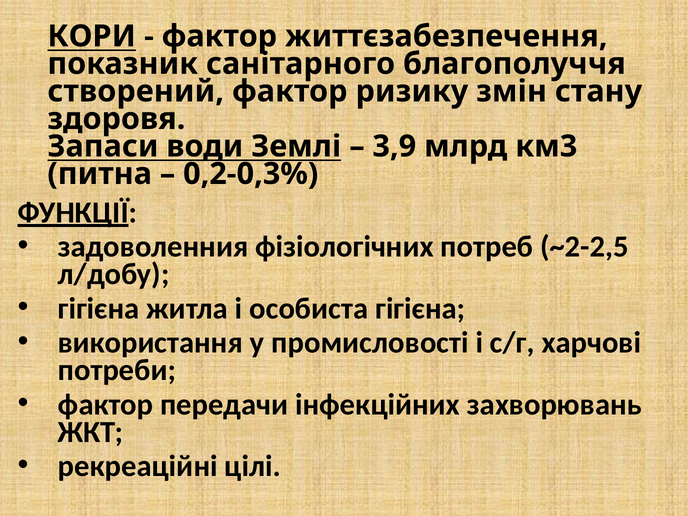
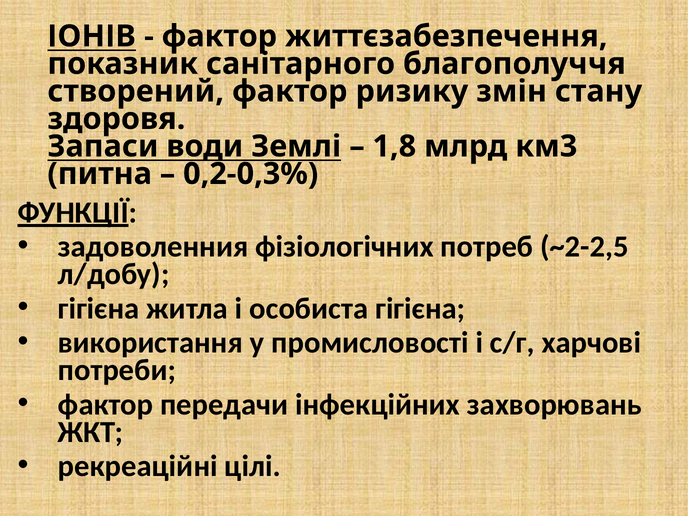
КОРИ: КОРИ -> ІОНІВ
3,9: 3,9 -> 1,8
